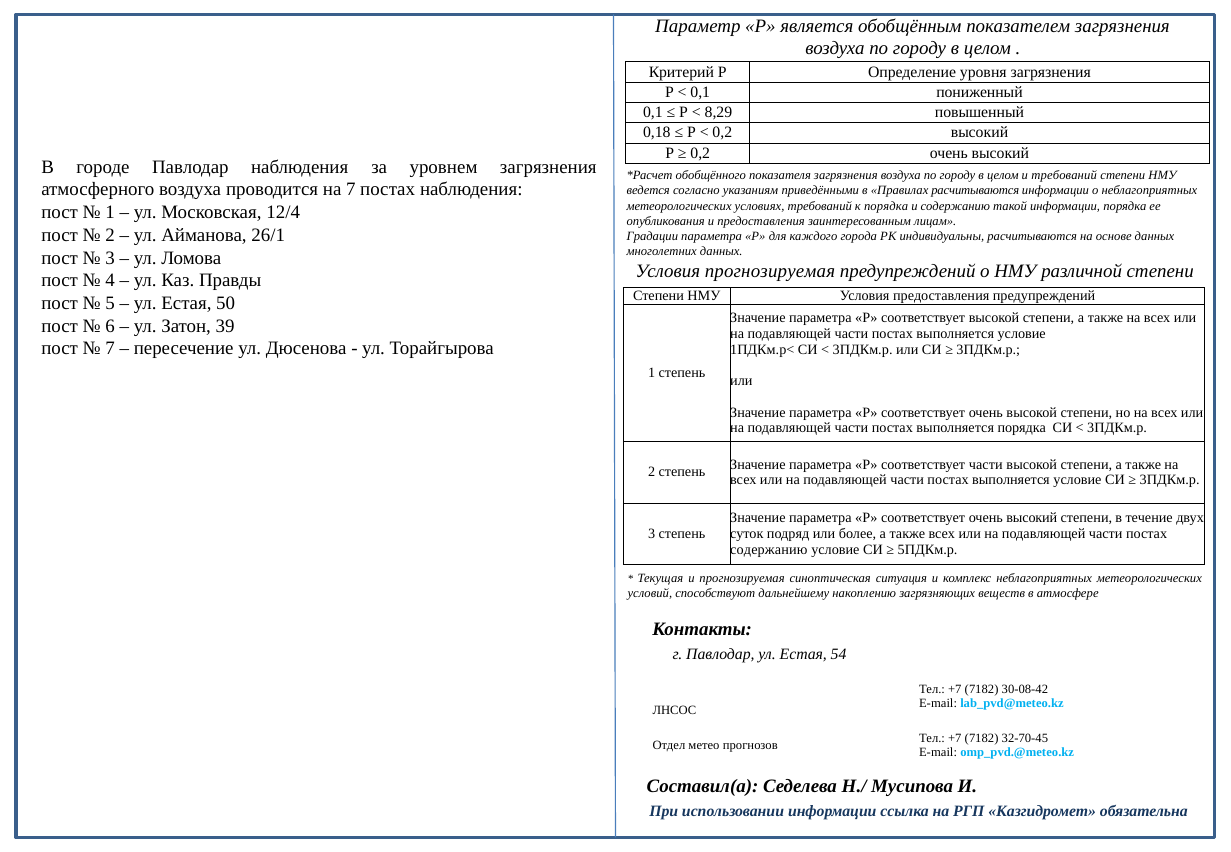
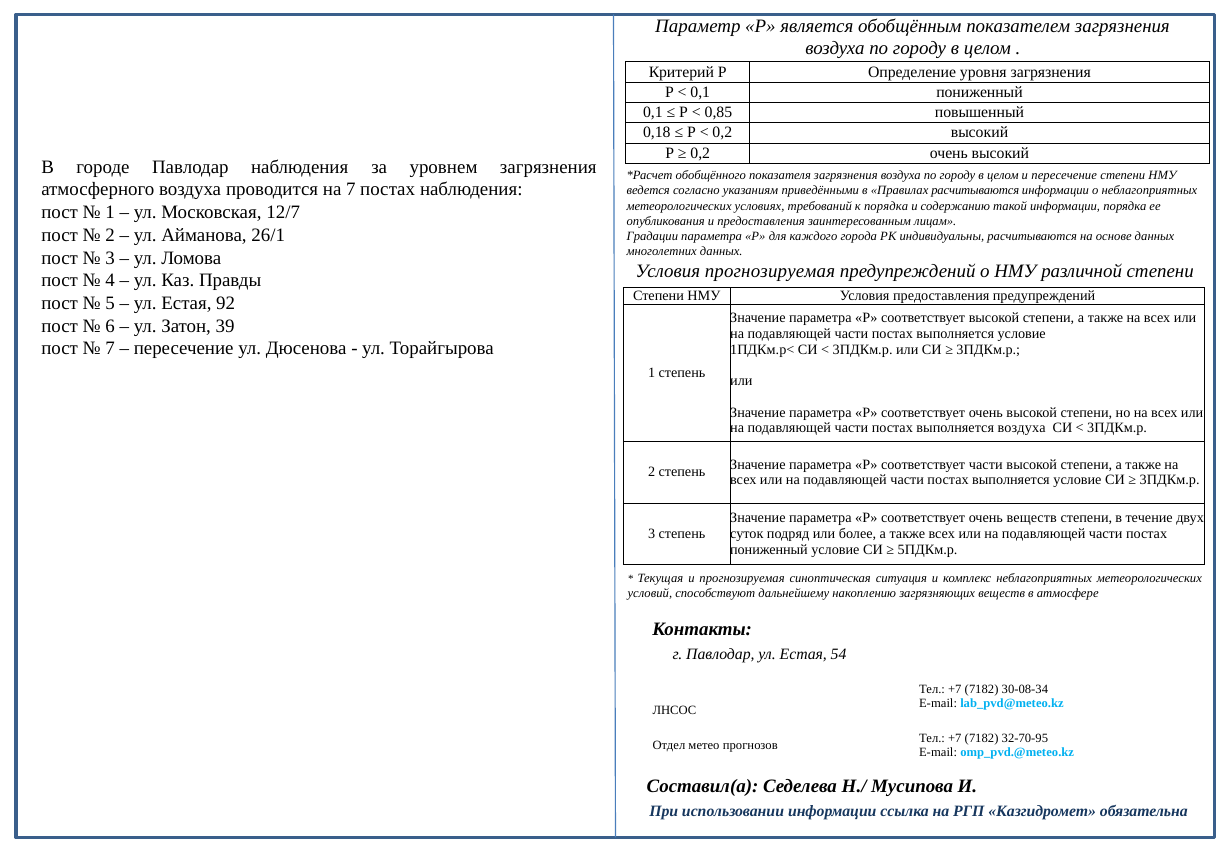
8,29: 8,29 -> 0,85
и требований: требований -> пересечение
12/4: 12/4 -> 12/7
50: 50 -> 92
выполняется порядка: порядка -> воздуха
соответствует очень высокий: высокий -> веществ
содержанию at (769, 550): содержанию -> пониженный
30-08-42: 30-08-42 -> 30-08-34
32-70-45: 32-70-45 -> 32-70-95
